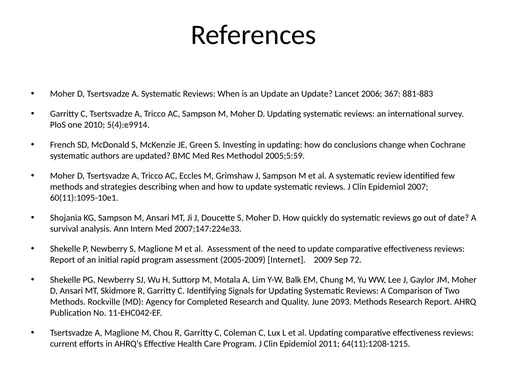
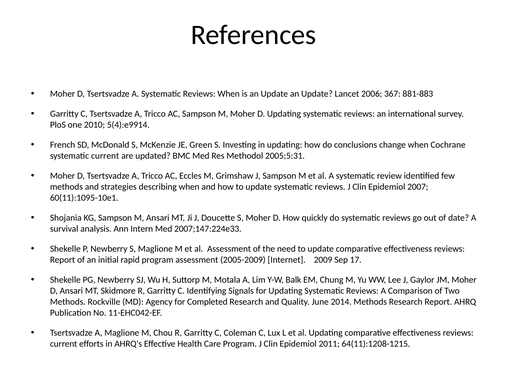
systematic authors: authors -> current
2005;5:59: 2005;5:59 -> 2005;5:31
72: 72 -> 17
2093: 2093 -> 2014
